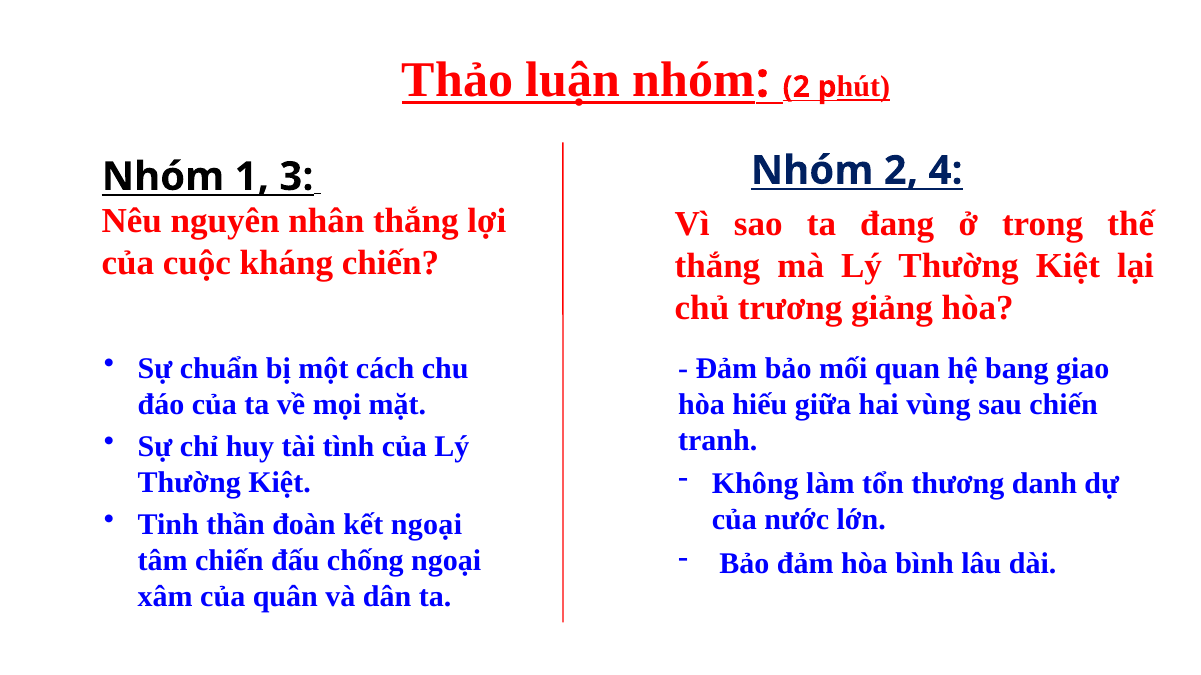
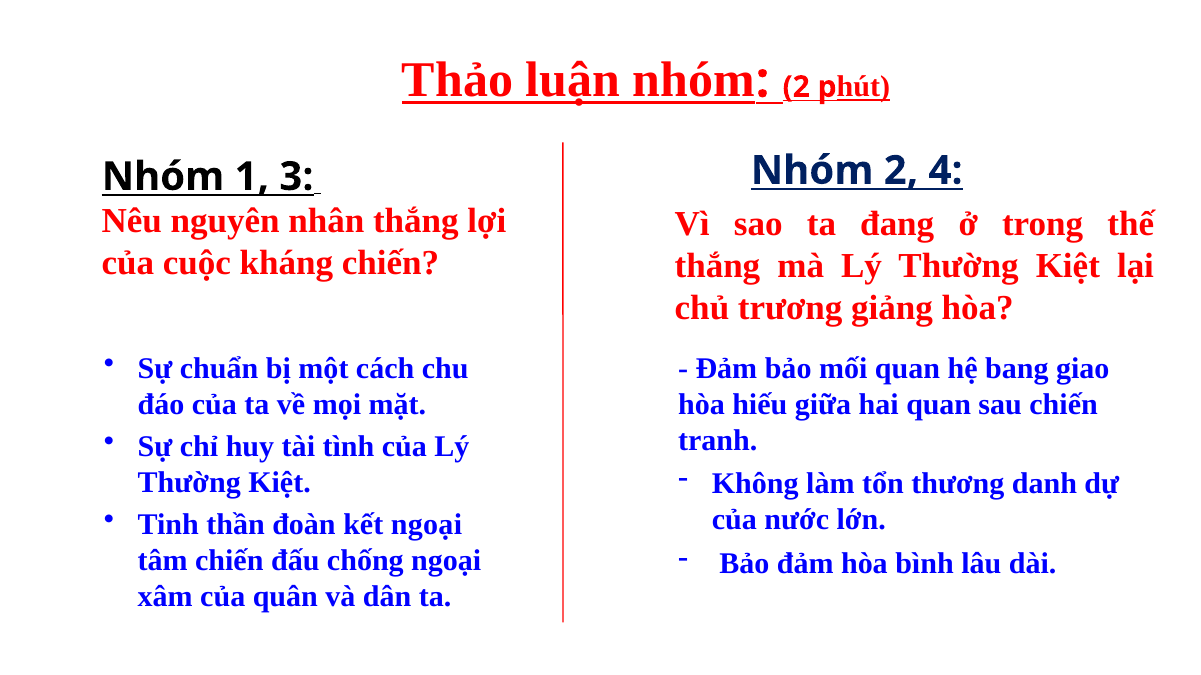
hai vùng: vùng -> quan
